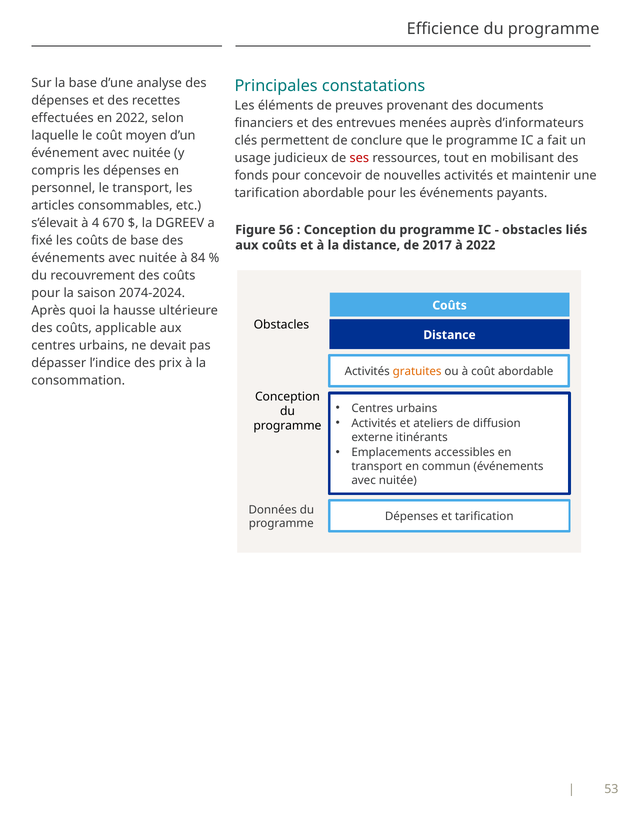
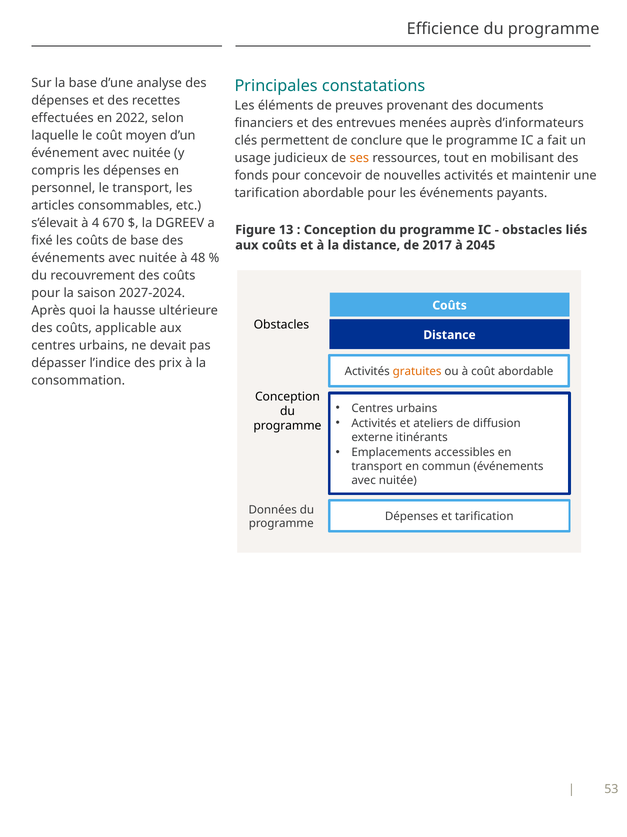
ses colour: red -> orange
56: 56 -> 13
à 2022: 2022 -> 2045
84: 84 -> 48
2074-2024: 2074-2024 -> 2027-2024
